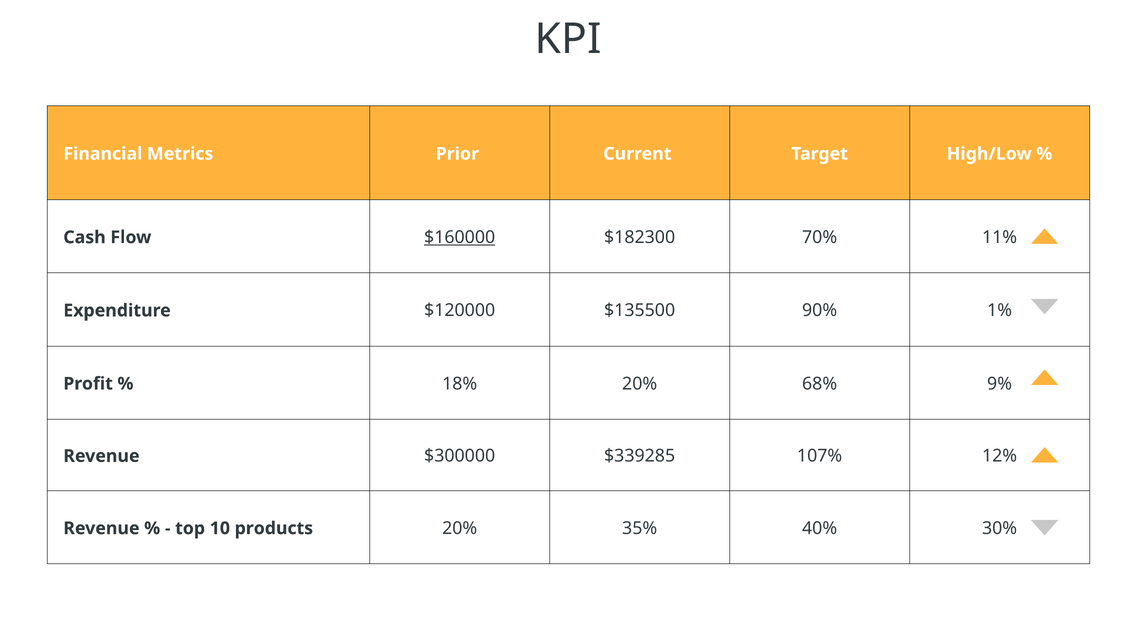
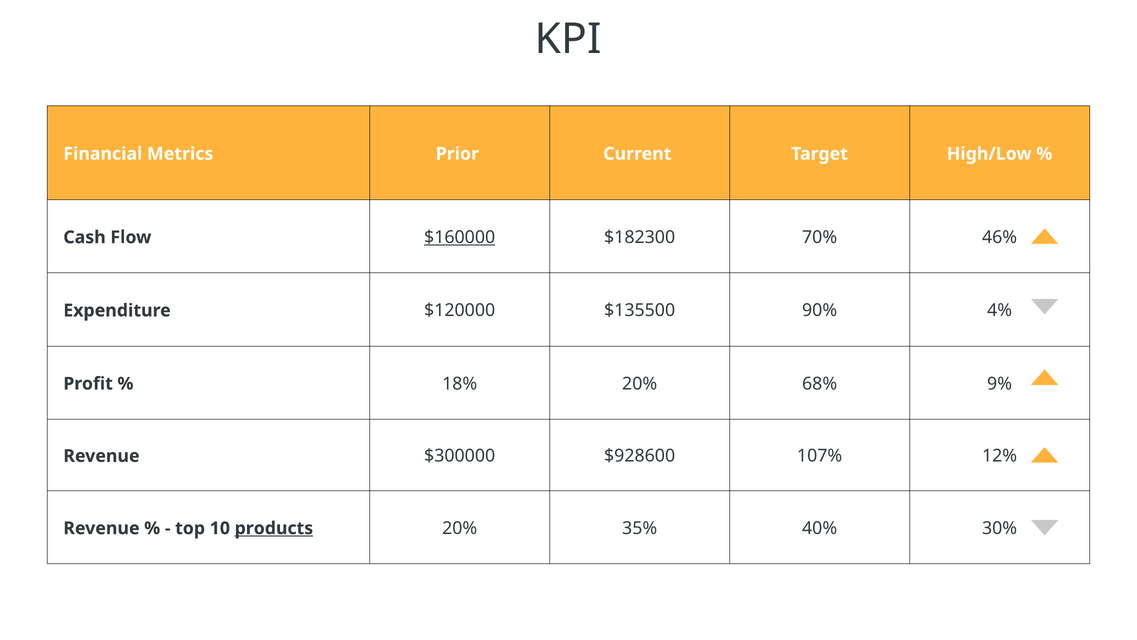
11%: 11% -> 46%
1%: 1% -> 4%
$339285: $339285 -> $928600
products underline: none -> present
